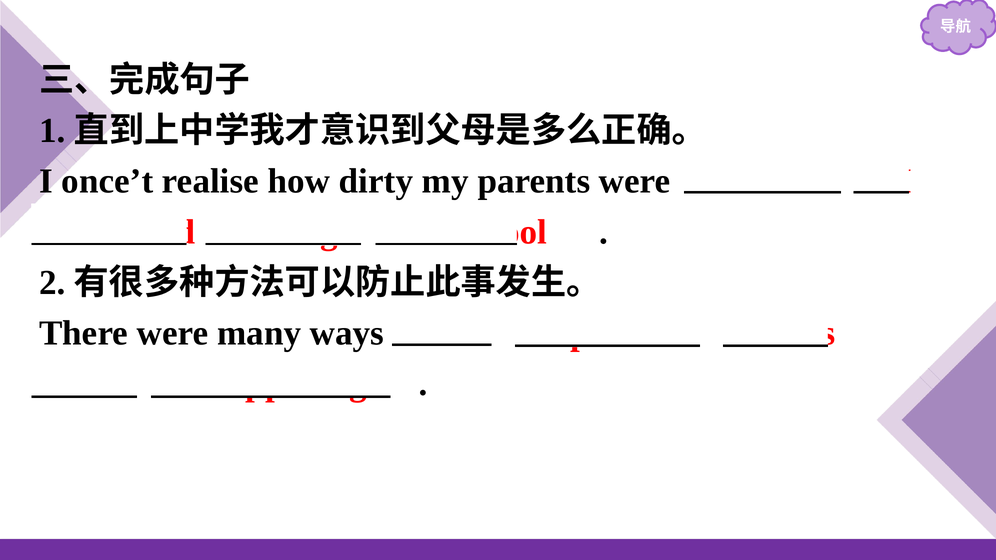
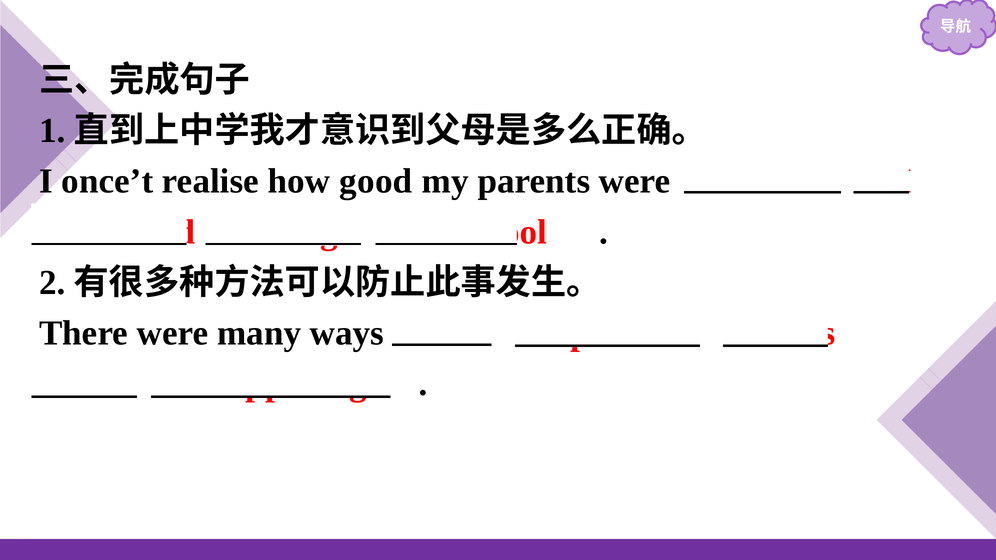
dirty: dirty -> good
